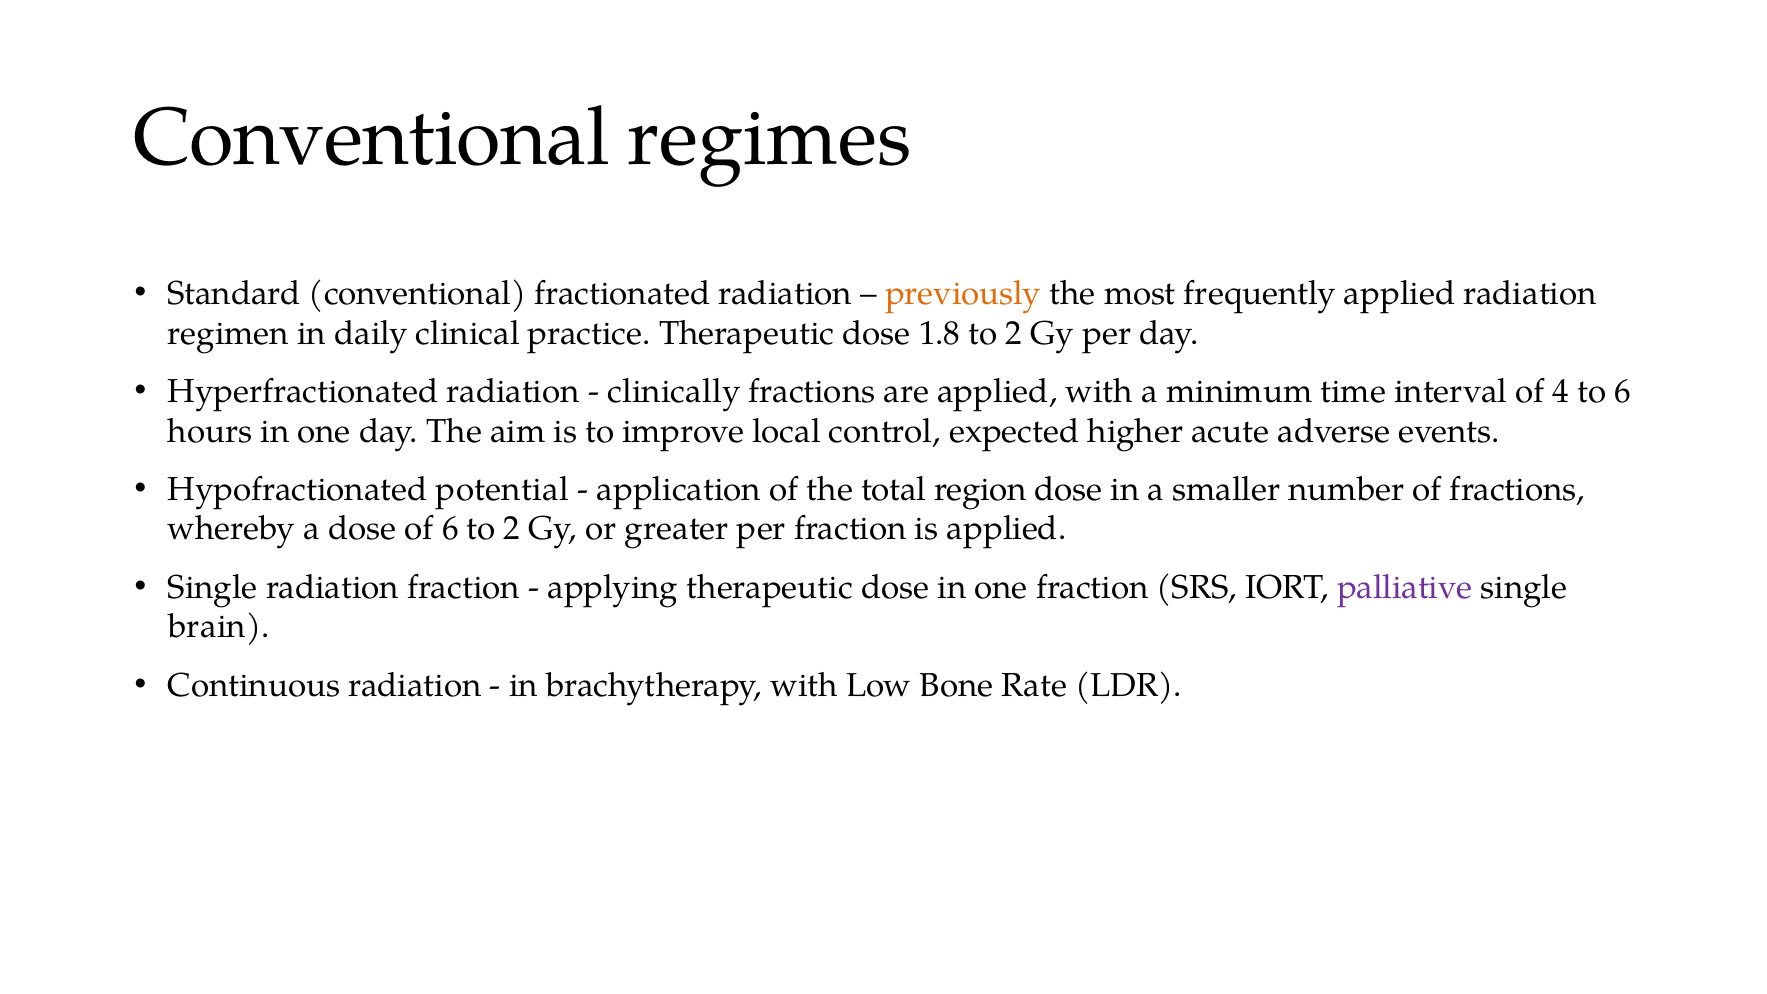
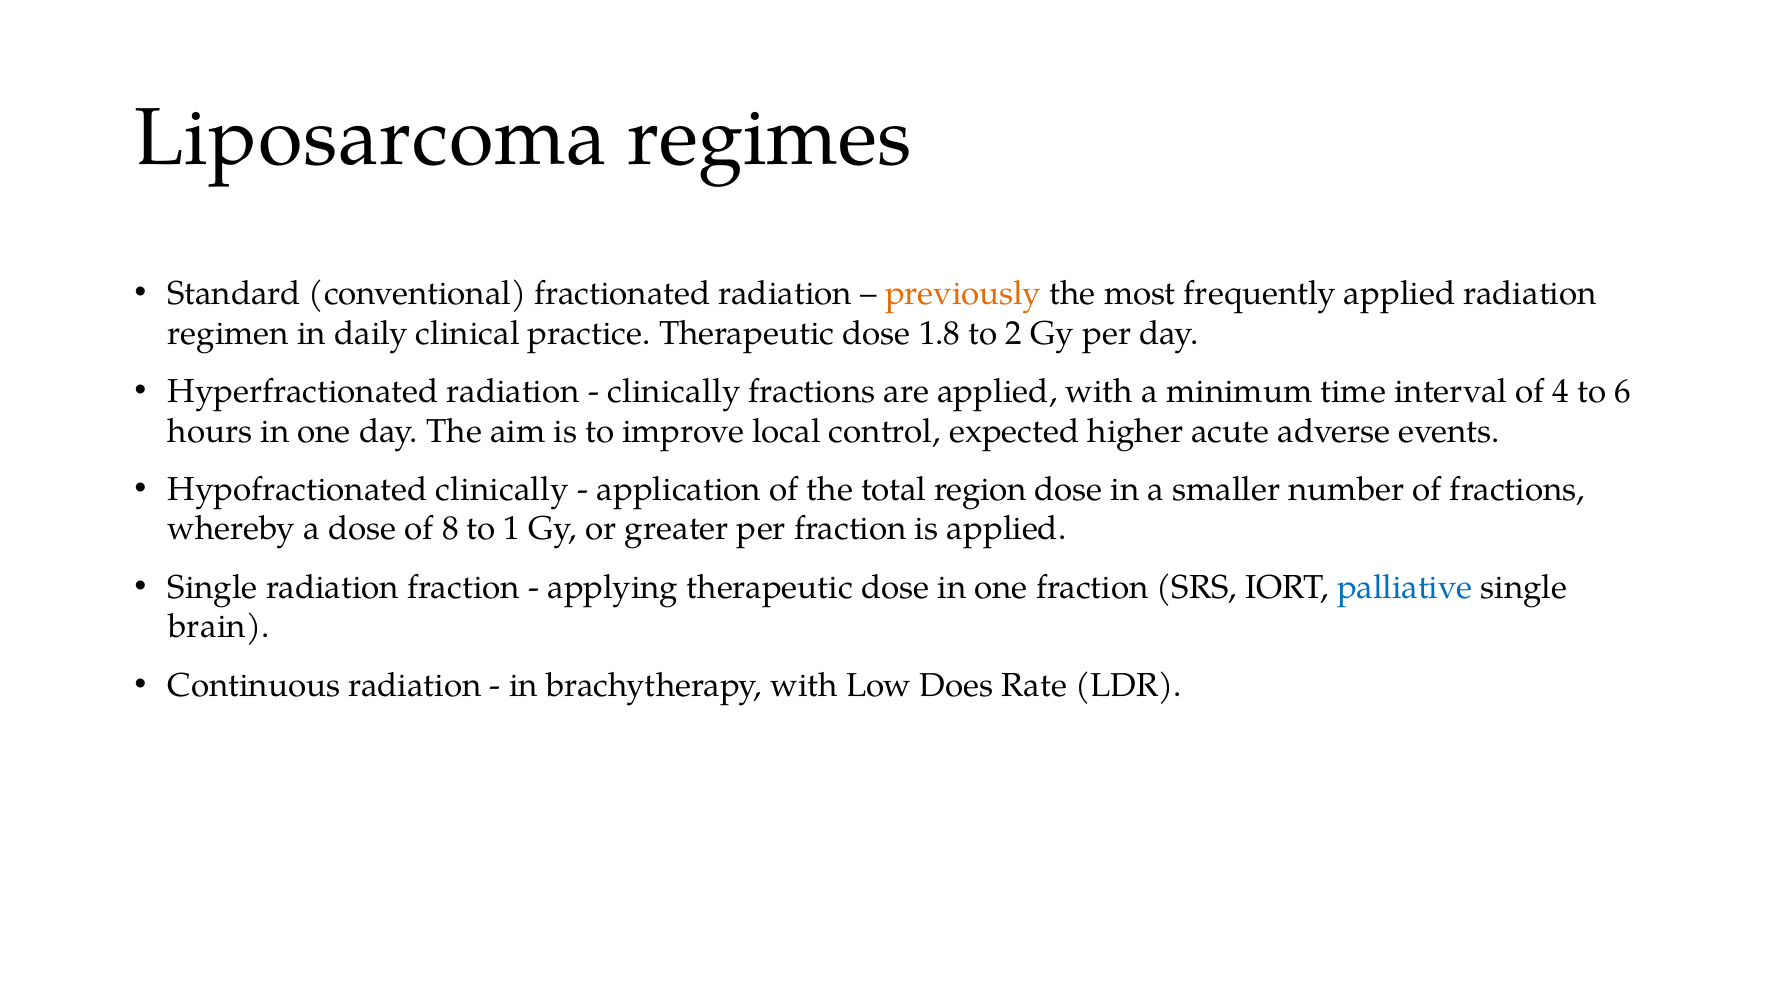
Conventional at (372, 138): Conventional -> Liposarcoma
Hypofractionated potential: potential -> clinically
of 6: 6 -> 8
2 at (512, 529): 2 -> 1
palliative colour: purple -> blue
Bone: Bone -> Does
